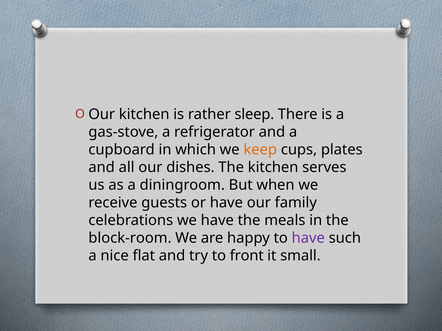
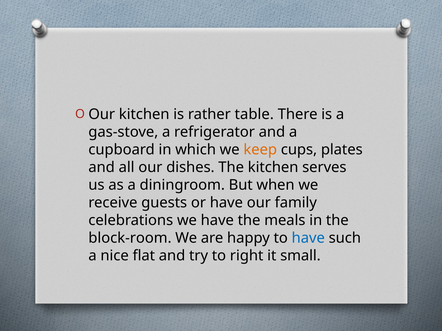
sleep: sleep -> table
have at (308, 238) colour: purple -> blue
front: front -> right
